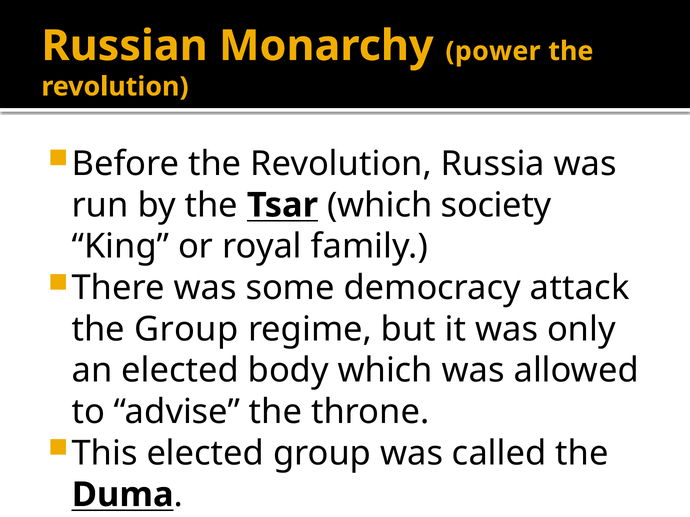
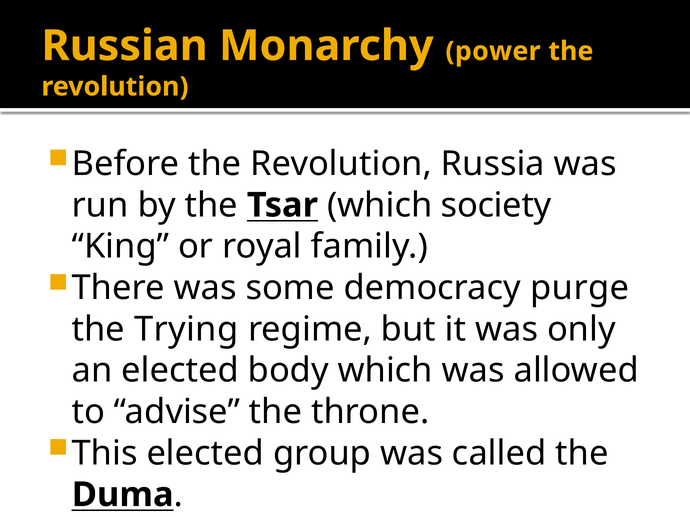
attack: attack -> purge
the Group: Group -> Trying
